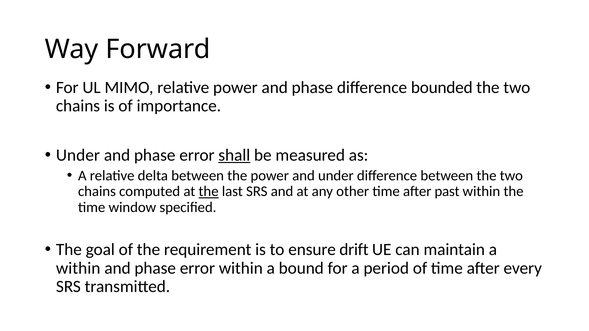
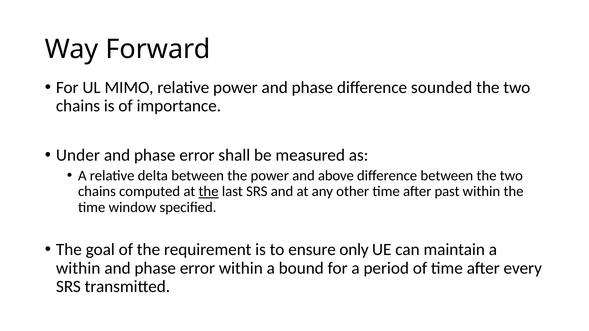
bounded: bounded -> sounded
shall underline: present -> none
and under: under -> above
drift: drift -> only
